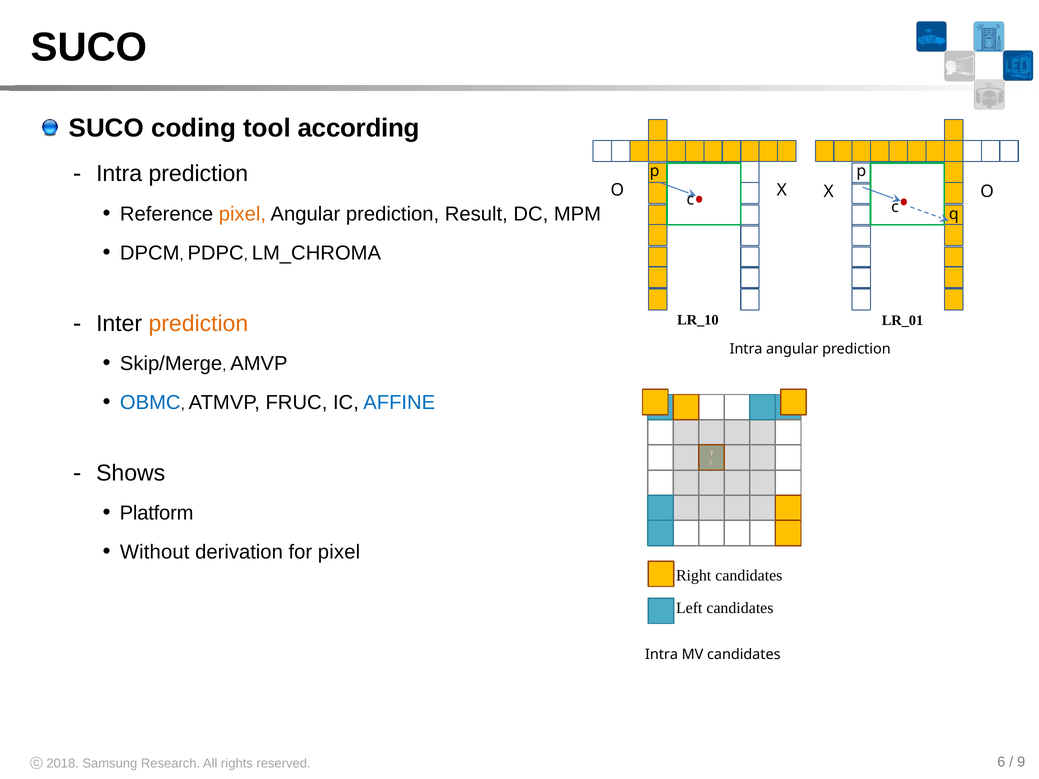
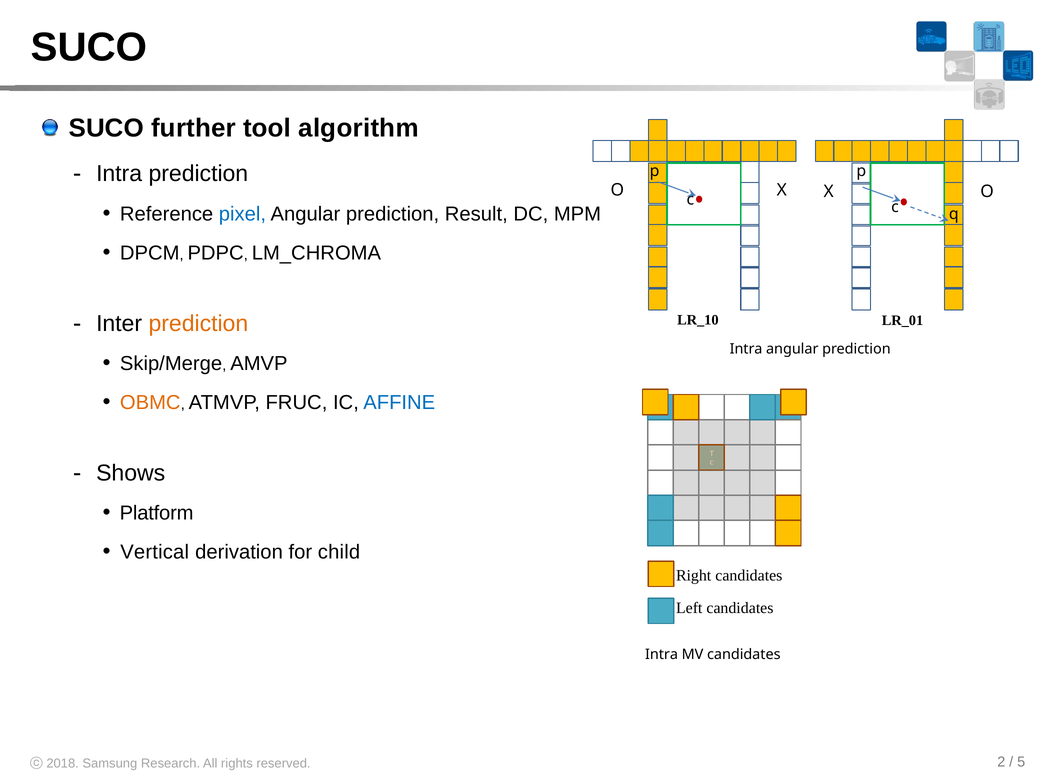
coding: coding -> further
according: according -> algorithm
pixel at (242, 214) colour: orange -> blue
OBMC colour: blue -> orange
Without: Without -> Vertical
for pixel: pixel -> child
6: 6 -> 2
9: 9 -> 5
